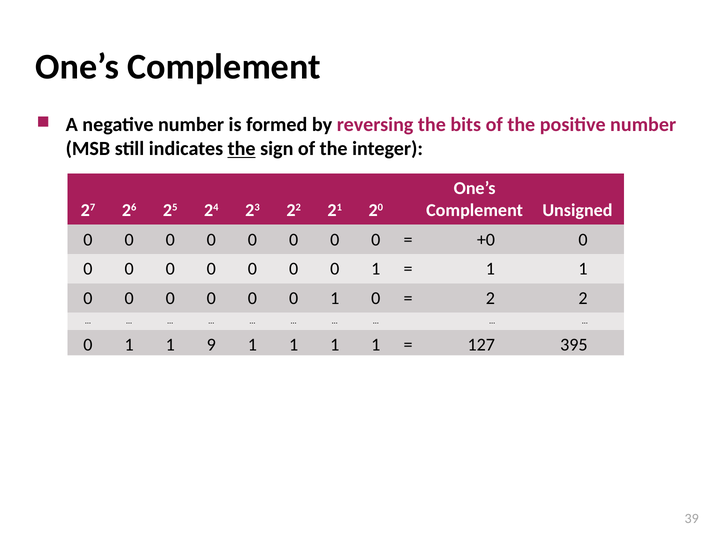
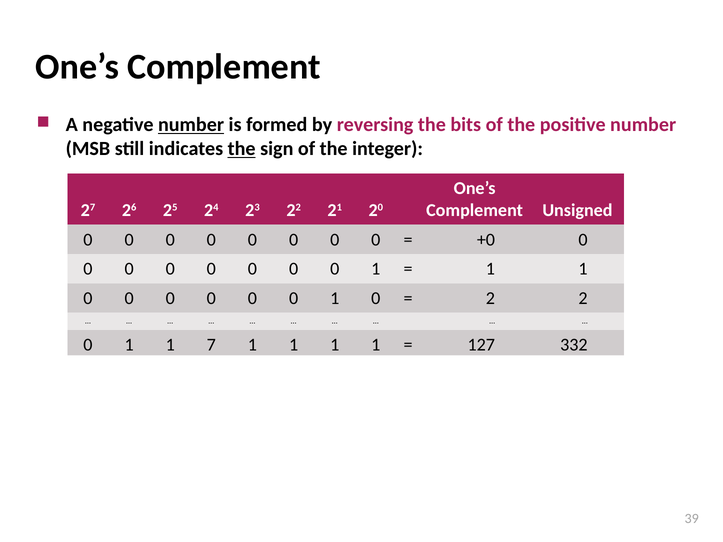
number at (191, 125) underline: none -> present
9: 9 -> 7
395: 395 -> 332
